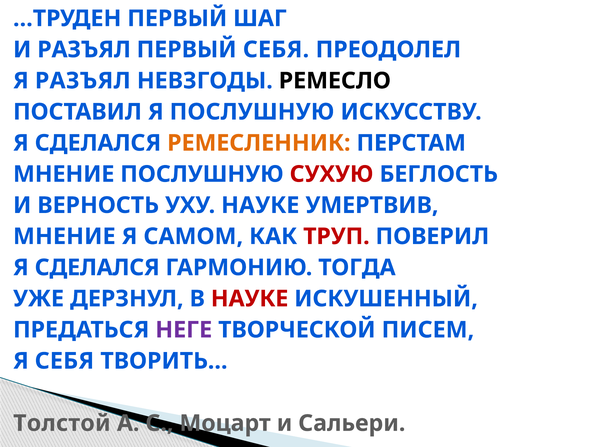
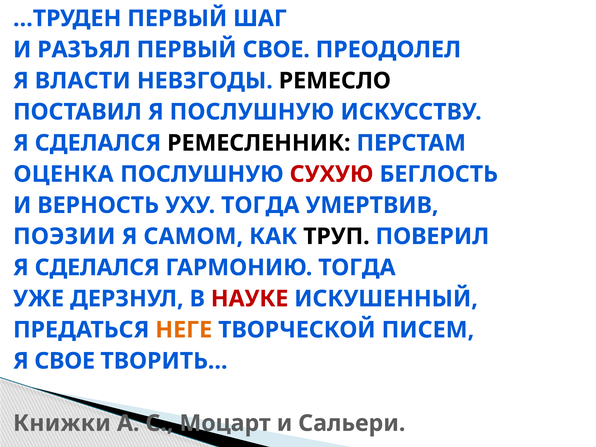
ПЕРВЫЙ СЕБЯ: СЕБЯ -> СВОЕ
Я РАЗЪЯЛ: РАЗЪЯЛ -> ВЛАСТИ
РЕМЕСЛЕННИК colour: orange -> black
МНЕНИЕ at (64, 174): МНЕНИЕ -> ОЦЕНКА
УХУ НАУКЕ: НАУКЕ -> ТОГДА
МНЕНИЕ at (64, 236): МНЕНИЕ -> ПОЭЗИИ
ТРУП colour: red -> black
НЕГЕ colour: purple -> orange
Я СЕБЯ: СЕБЯ -> СВОЕ
Толстой: Толстой -> Книжки
